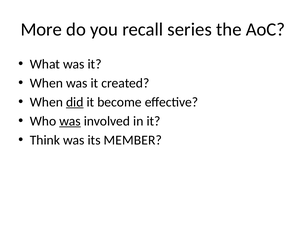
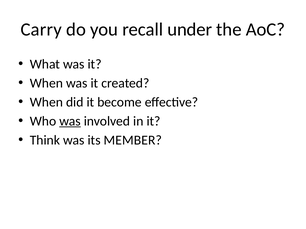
More: More -> Carry
series: series -> under
did underline: present -> none
